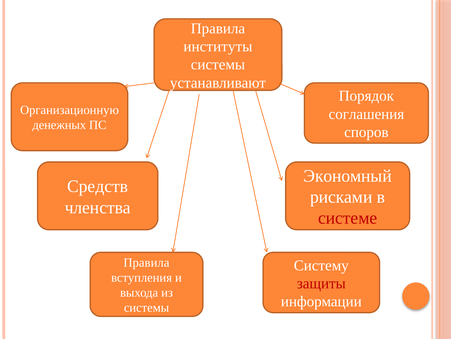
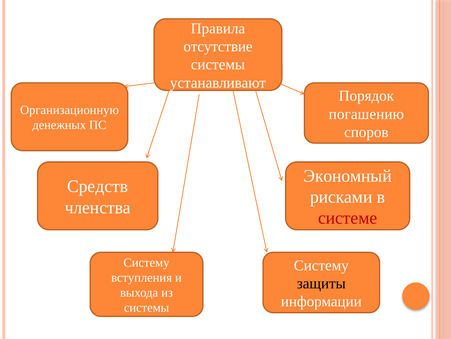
институты: институты -> отсутствие
соглашения: соглашения -> погашению
Правила at (146, 262): Правила -> Систему
защиты colour: red -> black
